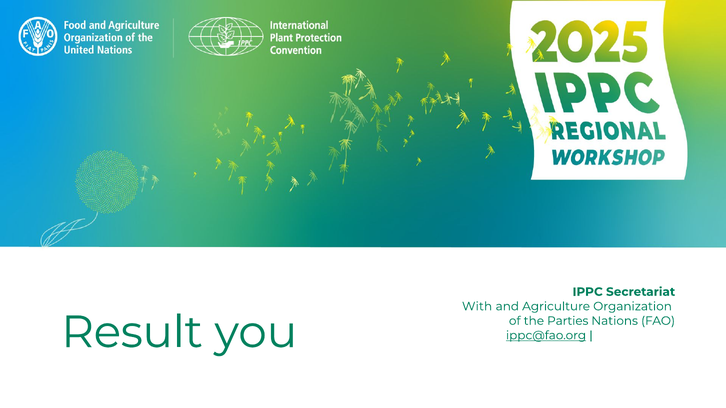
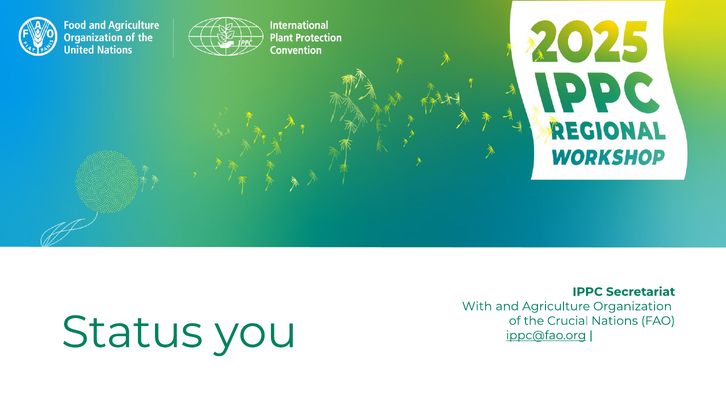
Parties: Parties -> Crucial
Result: Result -> Status
